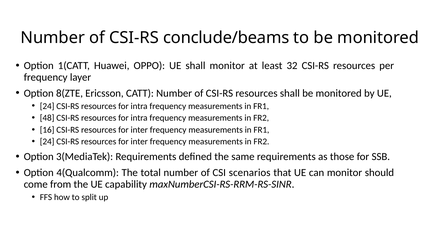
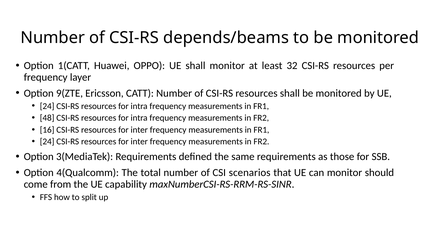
conclude/beams: conclude/beams -> depends/beams
8(ZTE: 8(ZTE -> 9(ZTE
